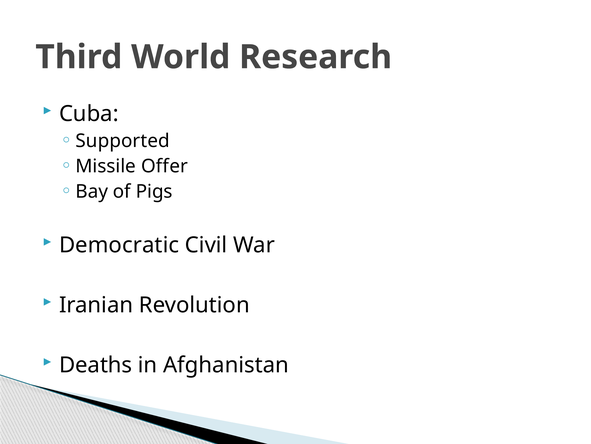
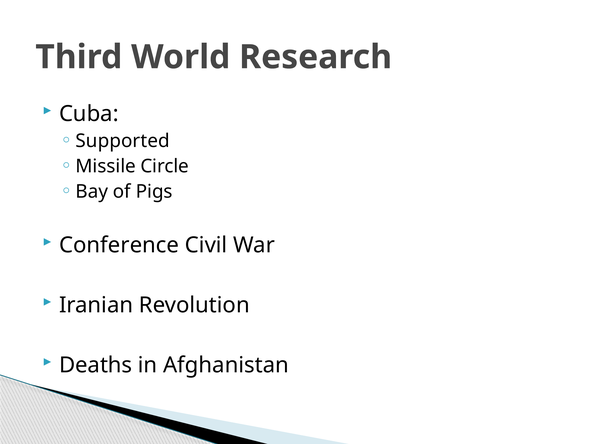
Offer: Offer -> Circle
Democratic: Democratic -> Conference
